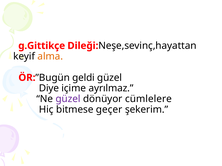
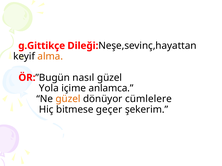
geldi: geldi -> nasıl
Diye: Diye -> Yola
ayrılmaz: ayrılmaz -> anlamca
güzel at (68, 99) colour: purple -> orange
